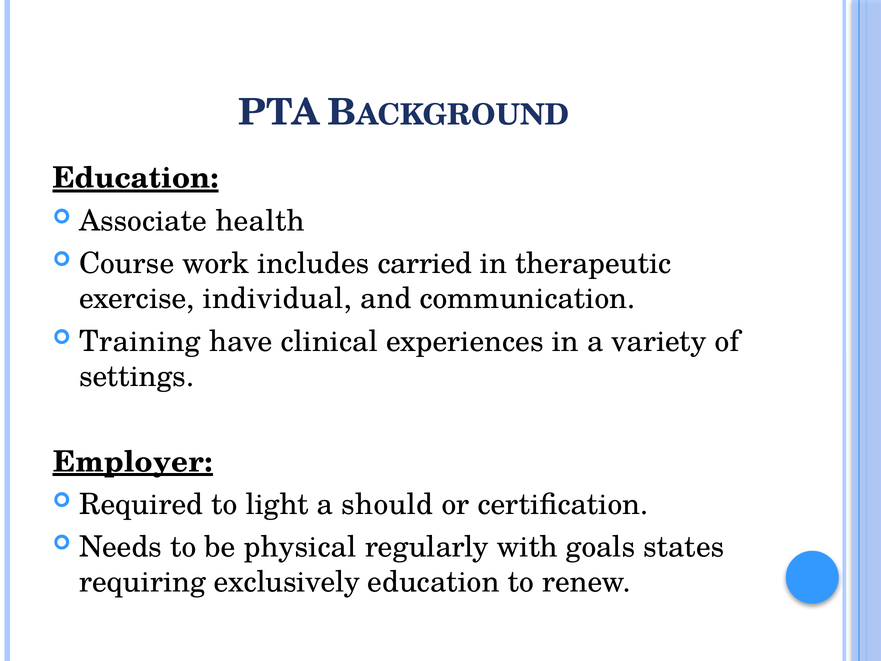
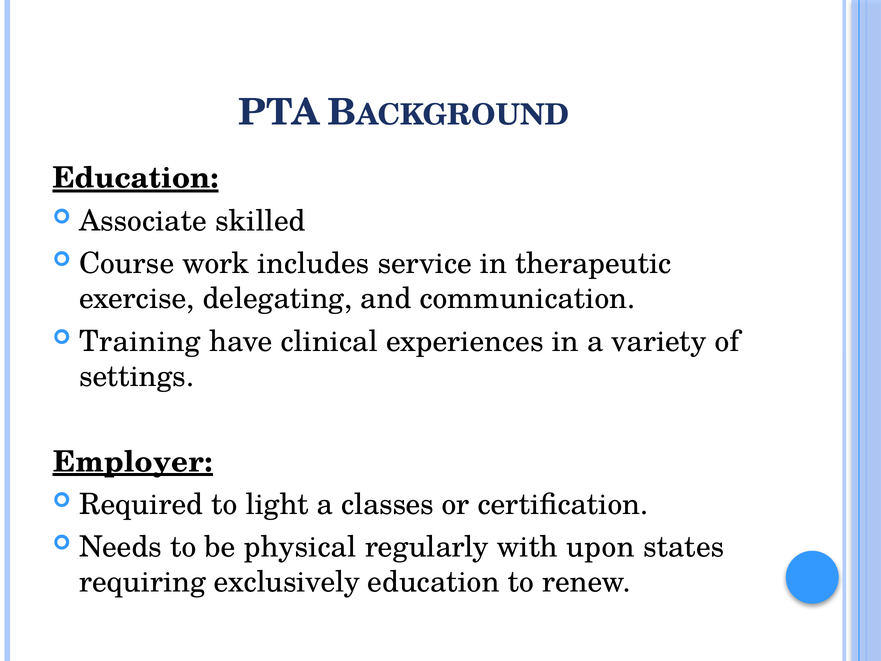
health: health -> skilled
carried: carried -> service
individual: individual -> delegating
should: should -> classes
goals: goals -> upon
